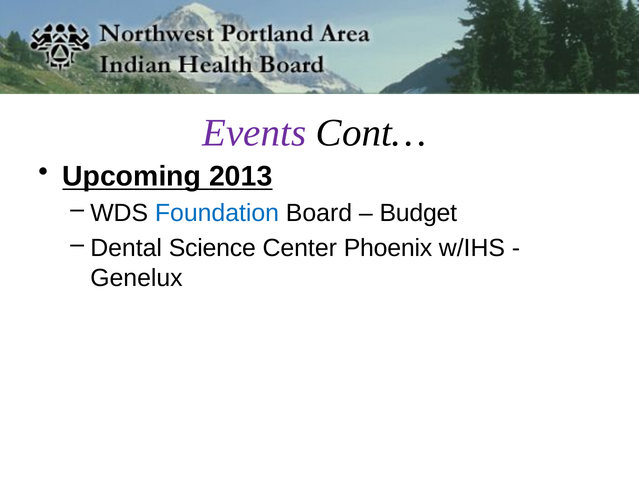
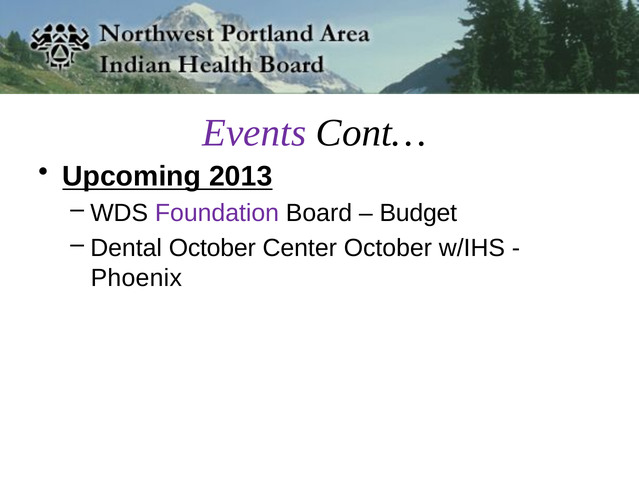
Foundation colour: blue -> purple
Dental Science: Science -> October
Center Phoenix: Phoenix -> October
Genelux: Genelux -> Phoenix
